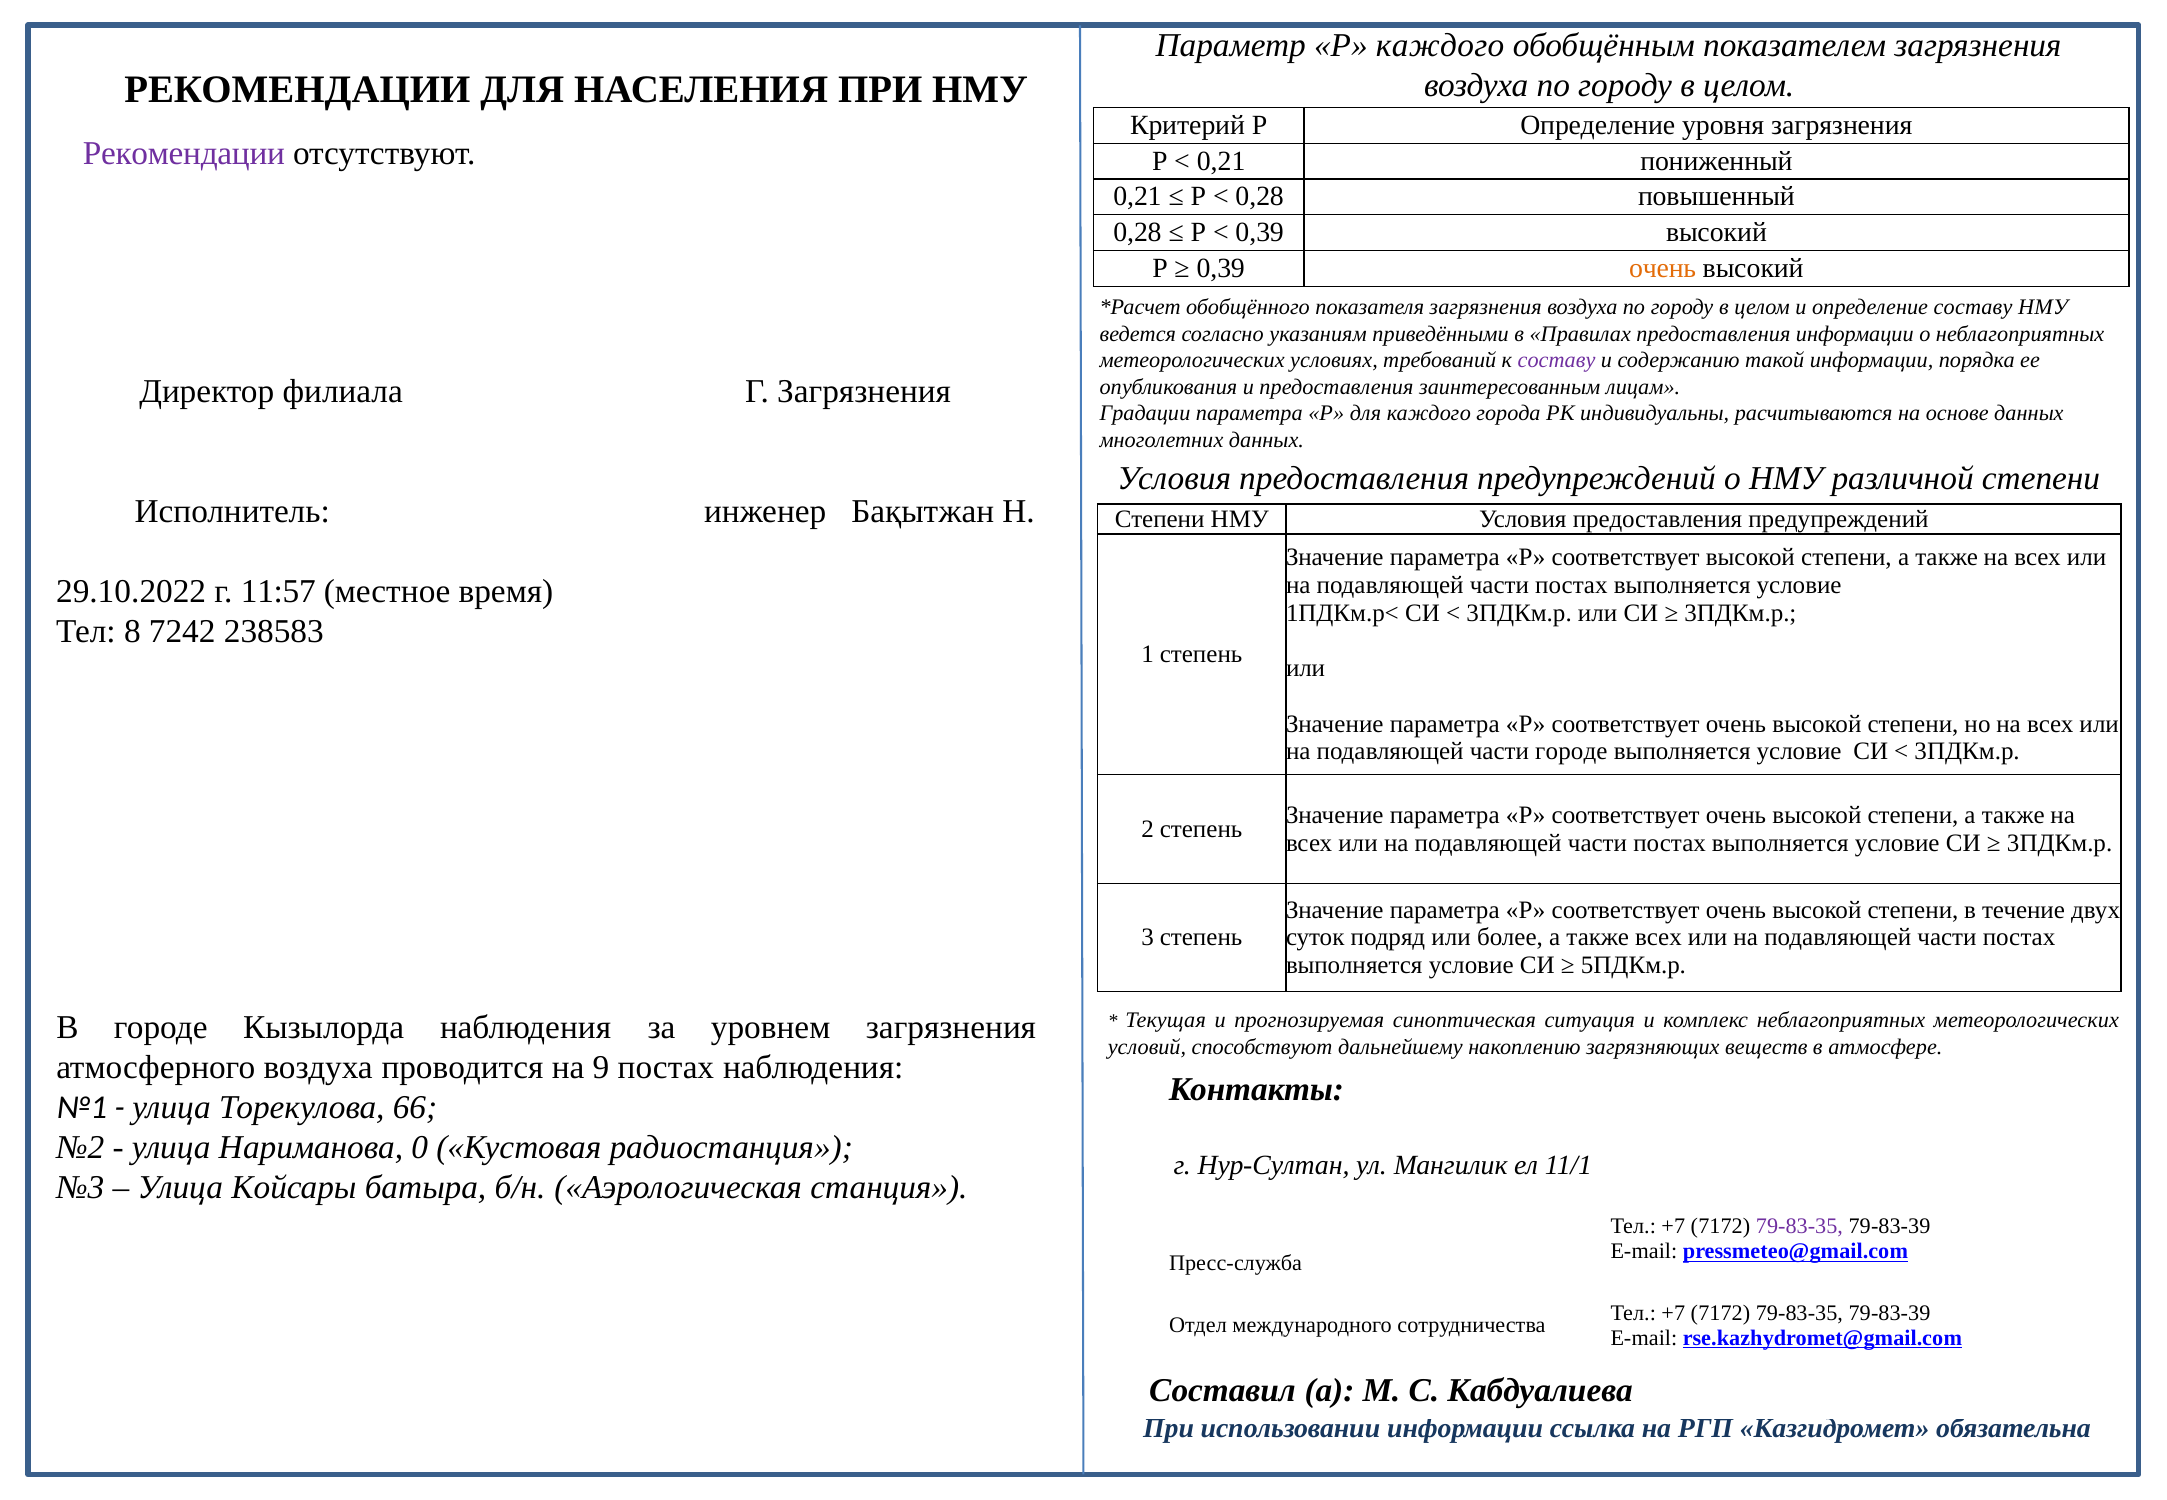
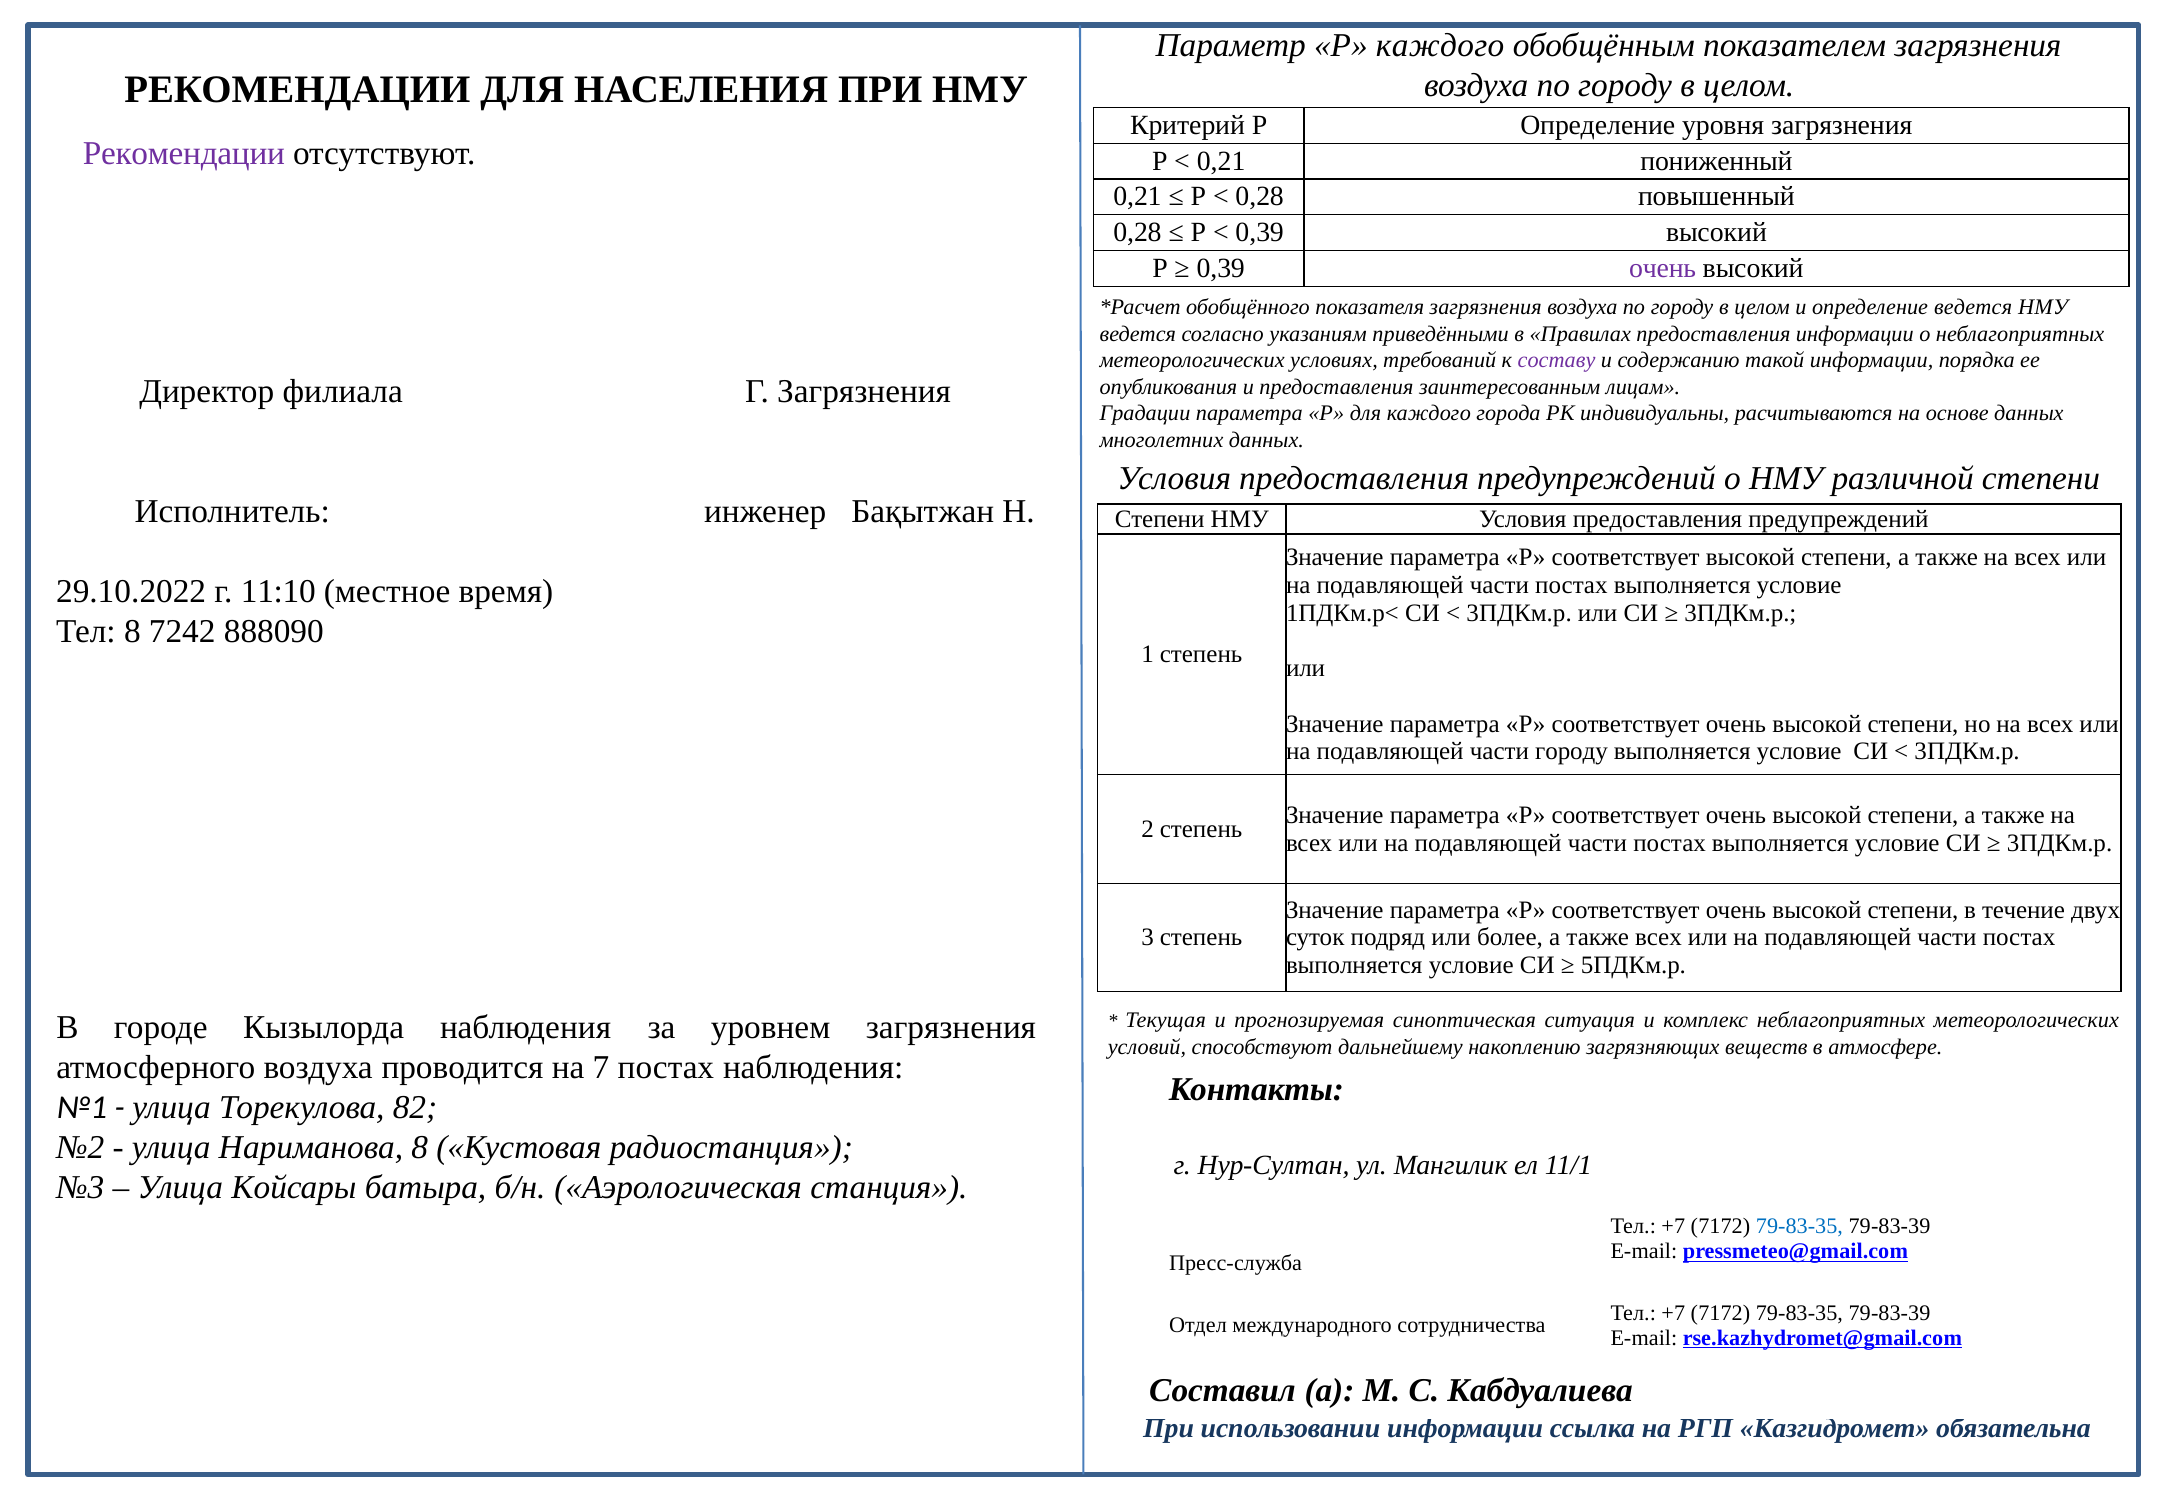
очень at (1663, 268) colour: orange -> purple
определение составу: составу -> ведется
11:57: 11:57 -> 11:10
238583: 238583 -> 888090
части городе: городе -> городу
9: 9 -> 7
66: 66 -> 82
Нариманова 0: 0 -> 8
79-83-35 at (1799, 1227) colour: purple -> blue
